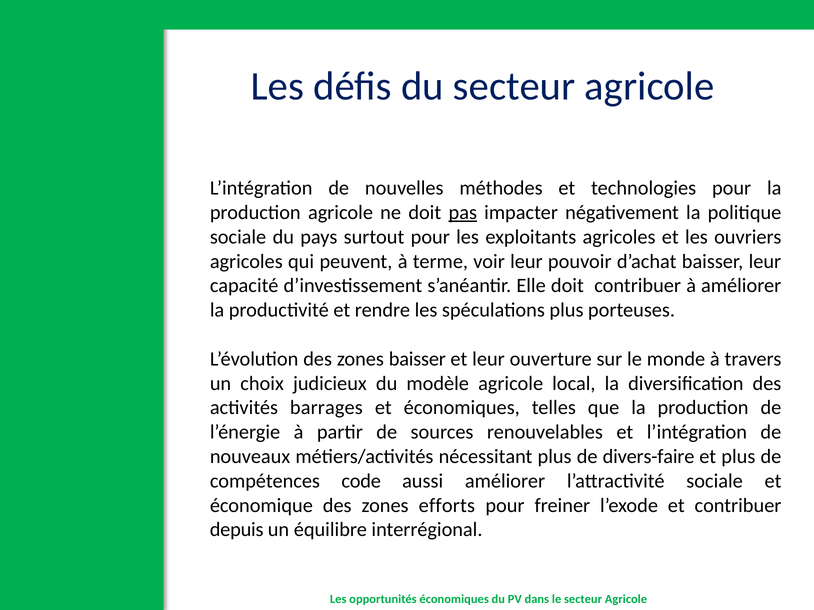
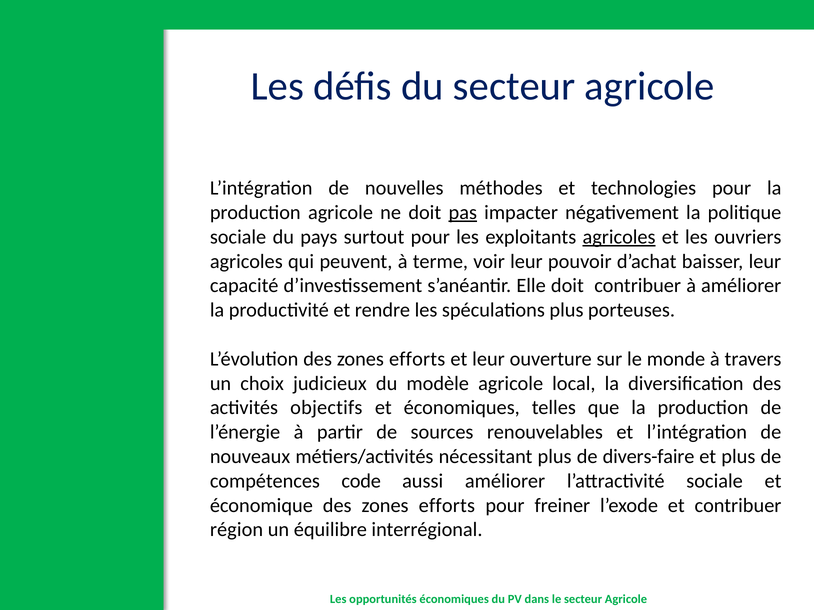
agricoles at (619, 237) underline: none -> present
L’évolution des zones baisser: baisser -> efforts
barrages: barrages -> objectifs
depuis: depuis -> région
